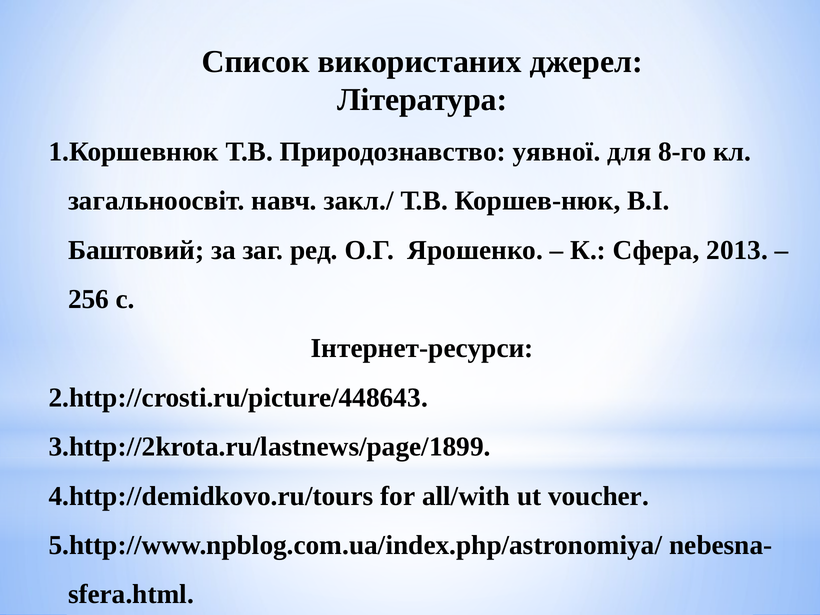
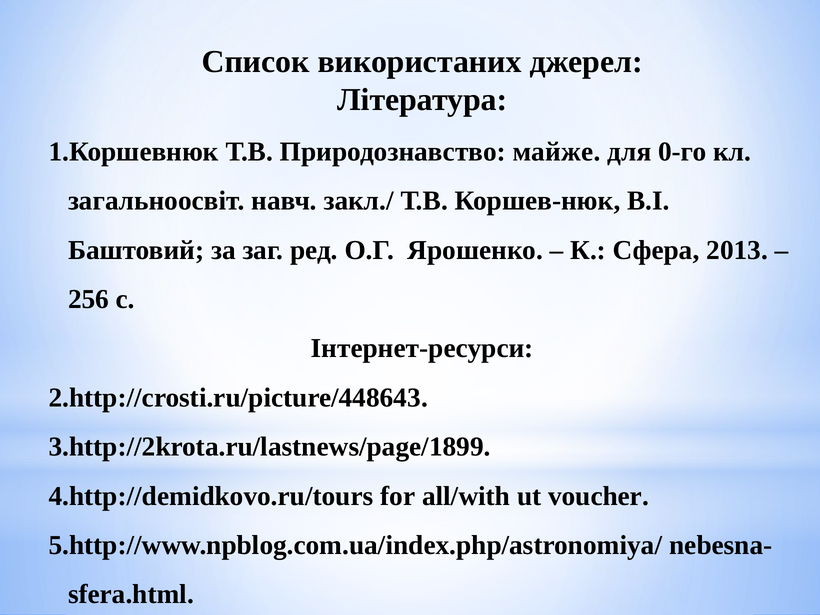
уявної: уявної -> майже
8-го: 8-го -> 0-го
